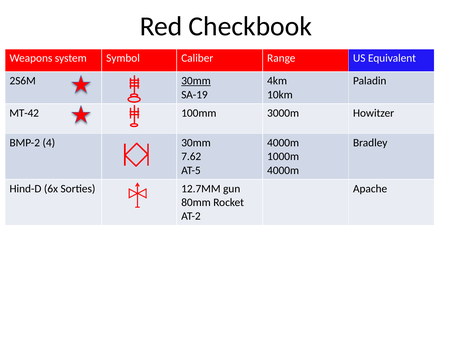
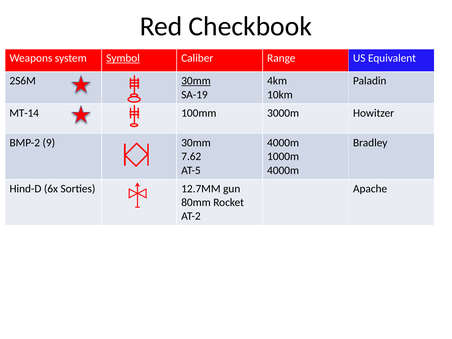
Symbol underline: none -> present
MT-42: MT-42 -> MT-14
4: 4 -> 9
